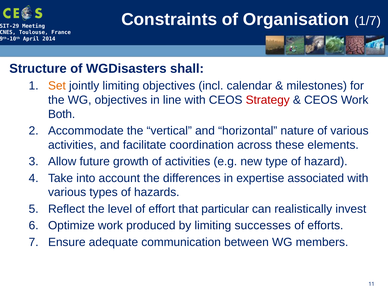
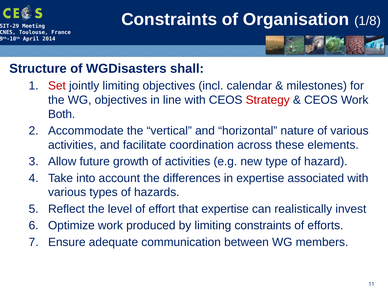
1/7: 1/7 -> 1/8
Set colour: orange -> red
that particular: particular -> expertise
limiting successes: successes -> constraints
